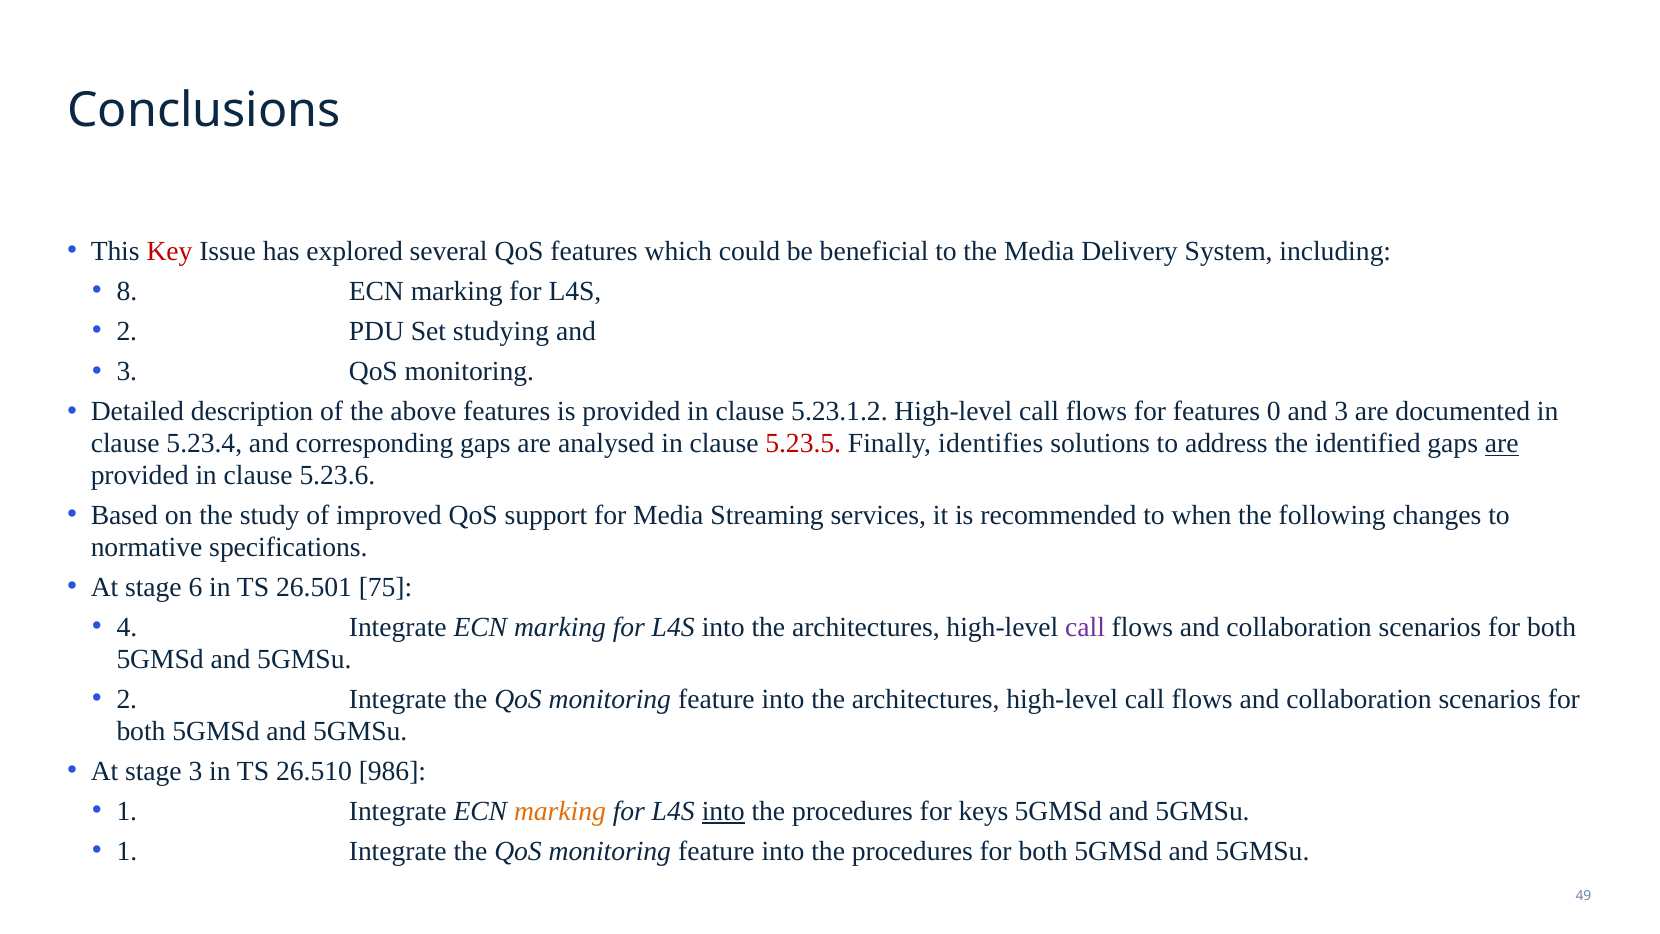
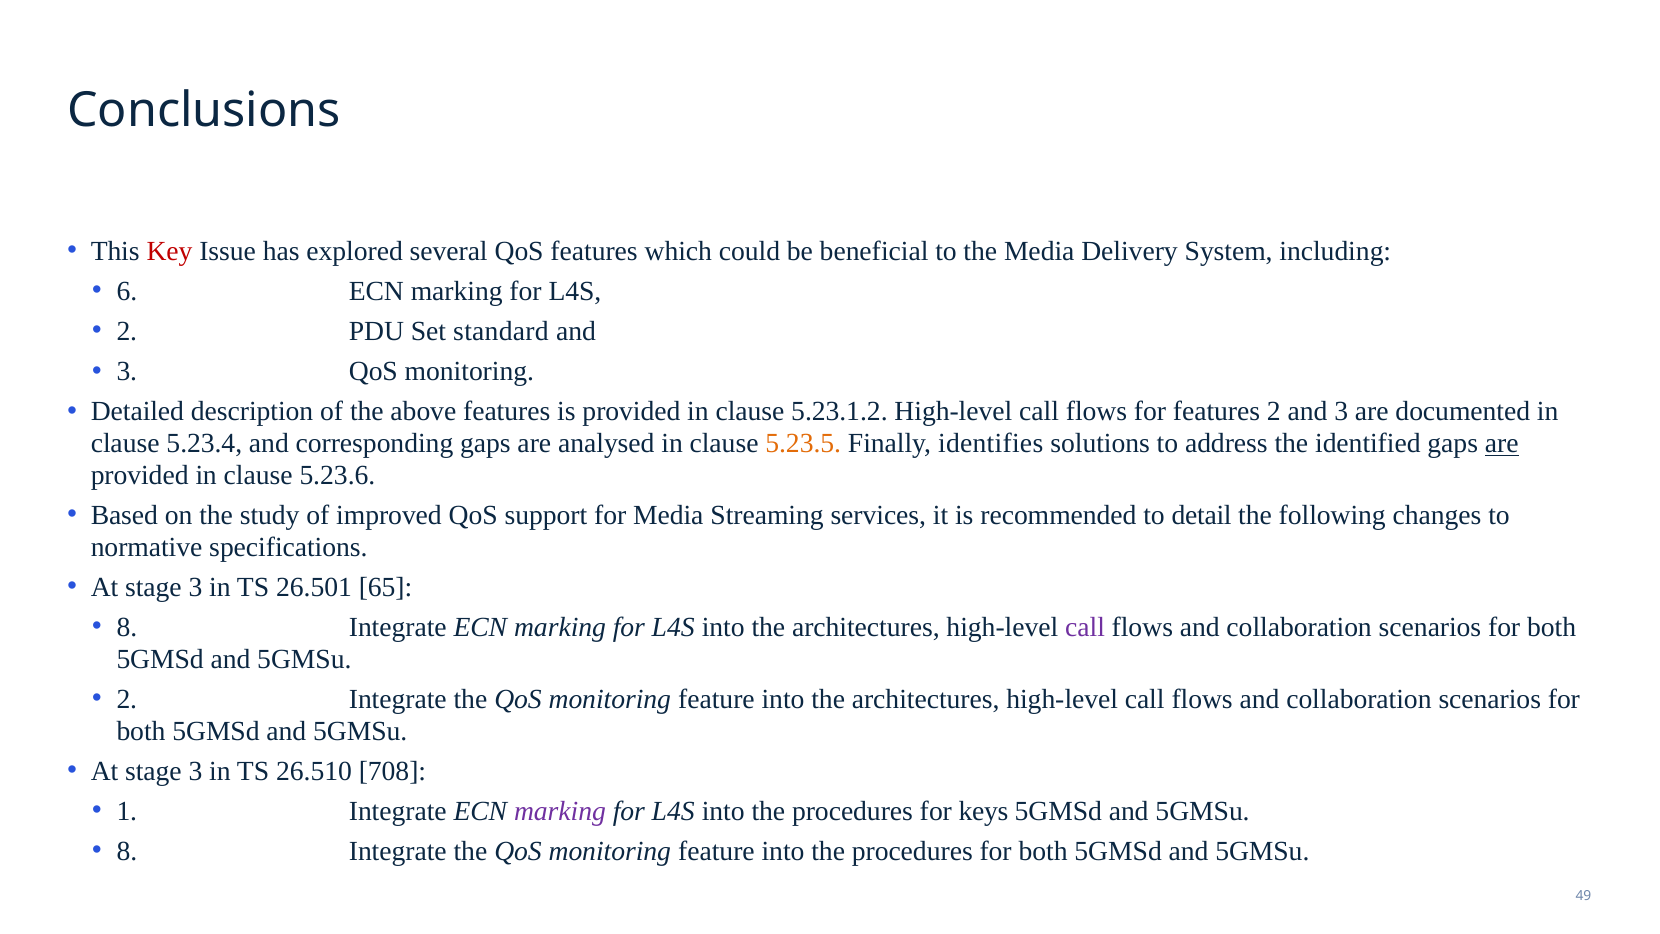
8: 8 -> 6
studying: studying -> standard
features 0: 0 -> 2
5.23.5 colour: red -> orange
when: when -> detail
6 at (195, 587): 6 -> 3
75: 75 -> 65
4 at (127, 627): 4 -> 8
986: 986 -> 708
marking at (560, 811) colour: orange -> purple
into at (723, 811) underline: present -> none
1 at (127, 851): 1 -> 8
